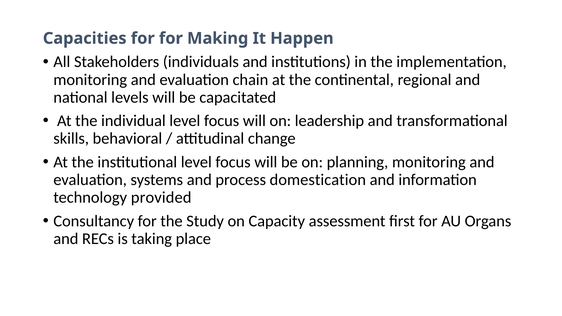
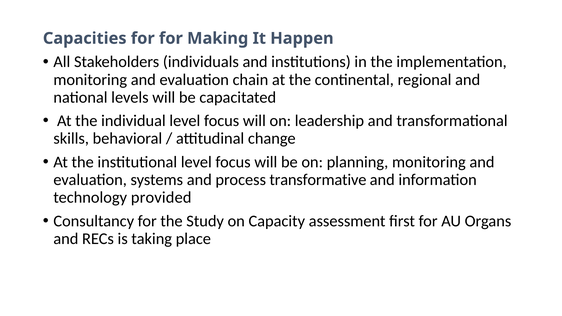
domestication: domestication -> transformative
